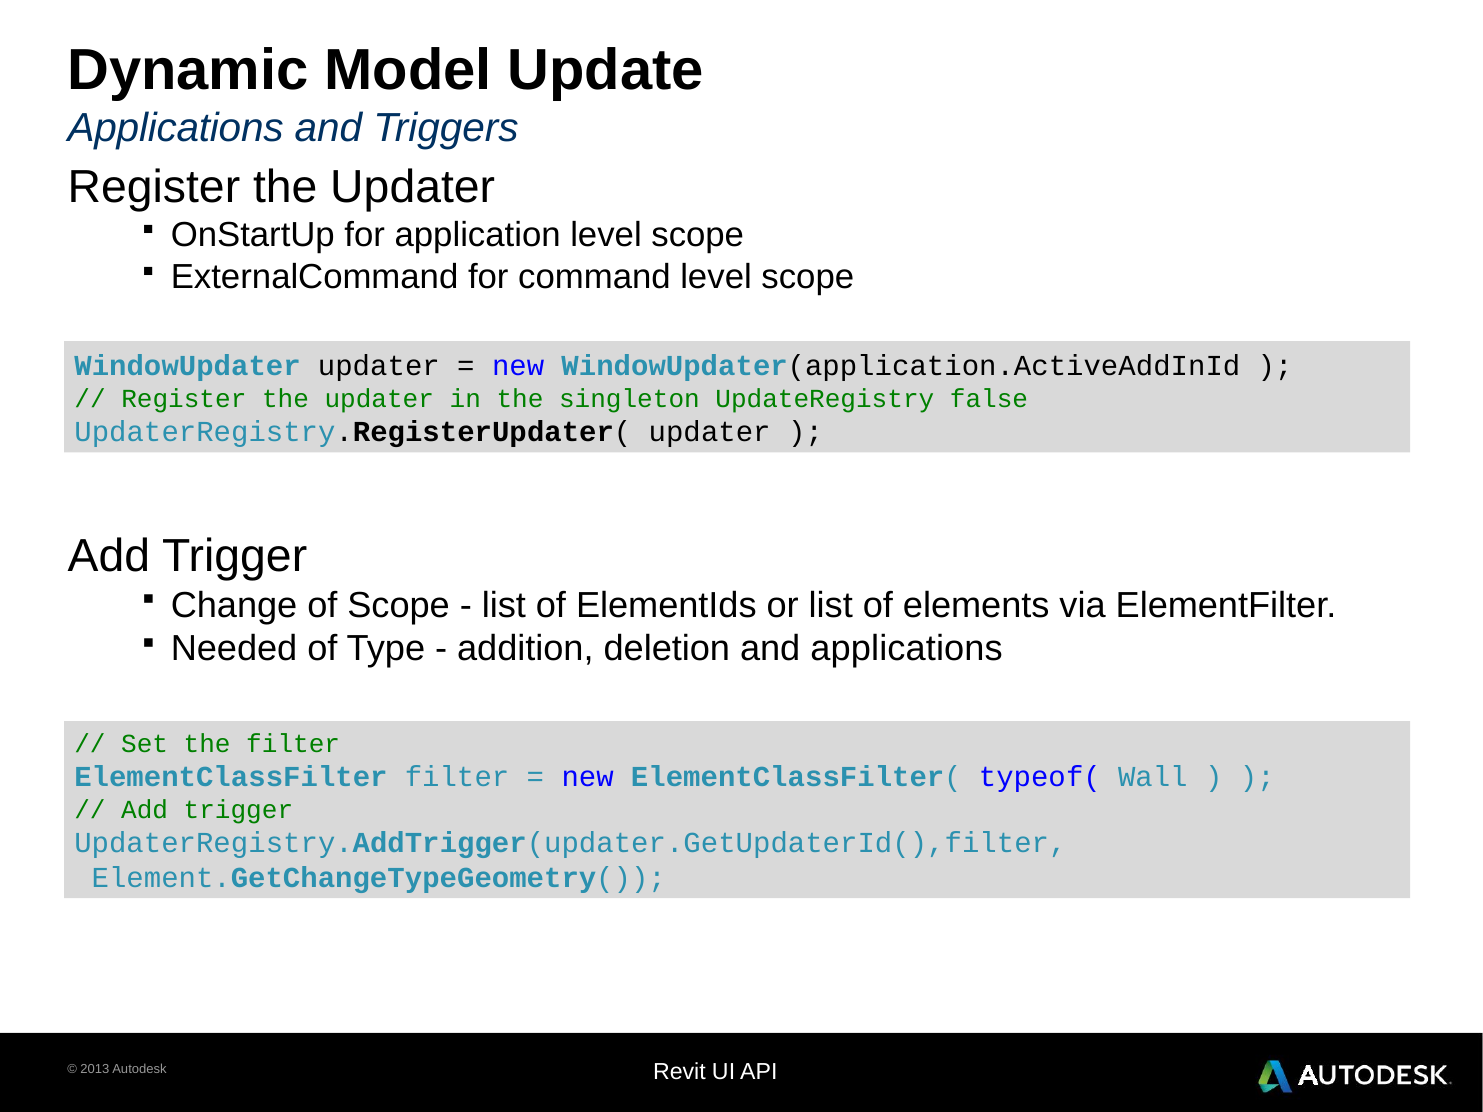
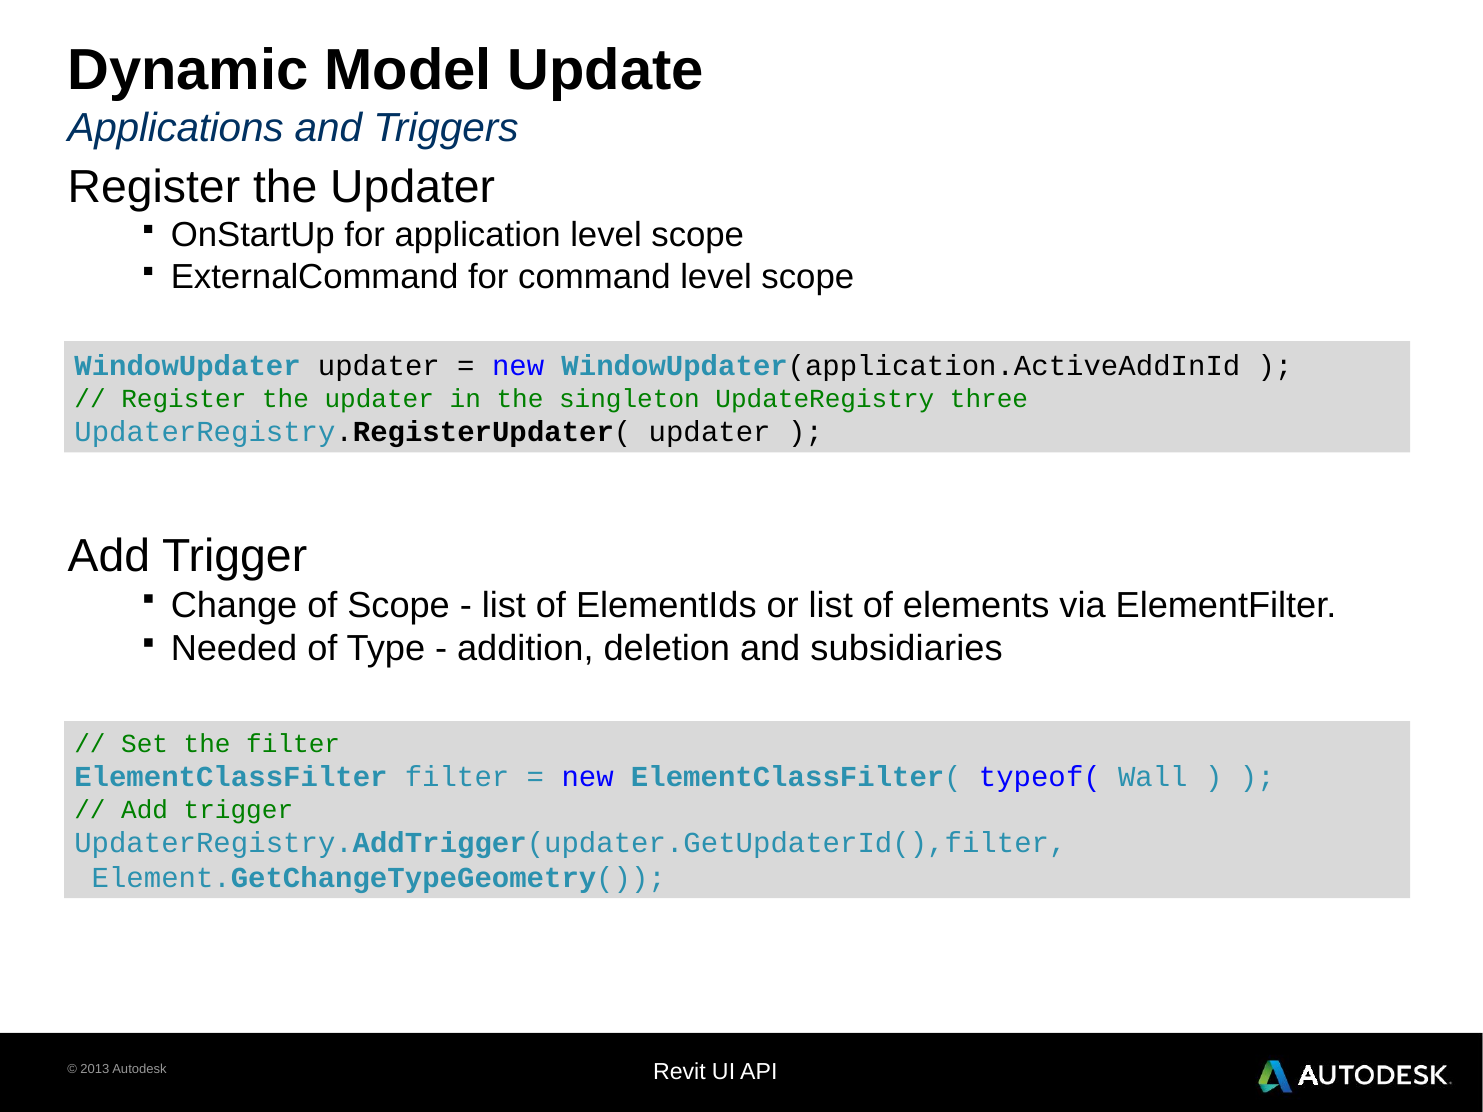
false: false -> three
and applications: applications -> subsidiaries
